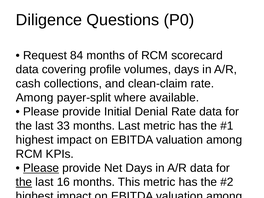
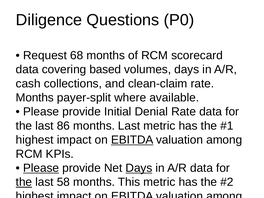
84: 84 -> 68
profile: profile -> based
Among at (35, 98): Among -> Months
33: 33 -> 86
EBITDA at (132, 140) underline: none -> present
Days at (139, 168) underline: none -> present
16: 16 -> 58
